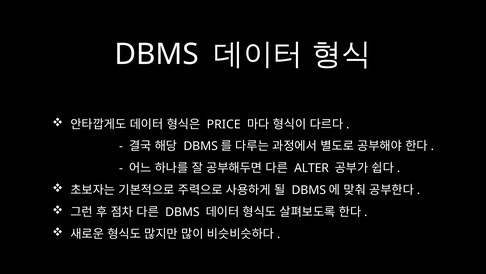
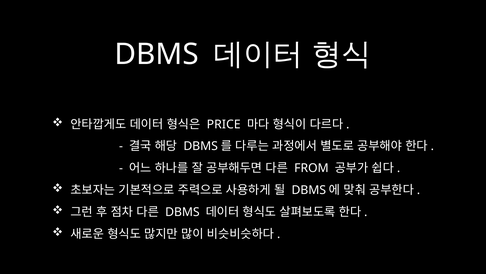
ALTER: ALTER -> FROM
